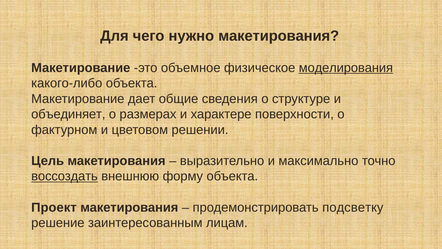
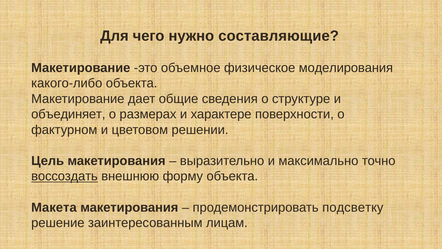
нужно макетирования: макетирования -> составляющие
моделирования underline: present -> none
Проект: Проект -> Макета
